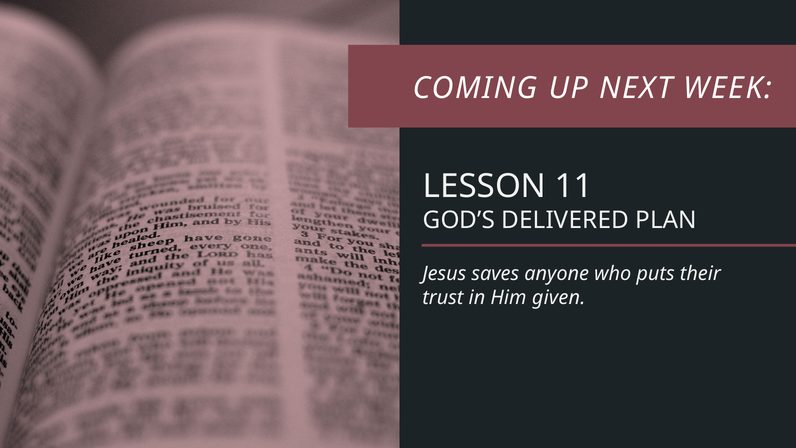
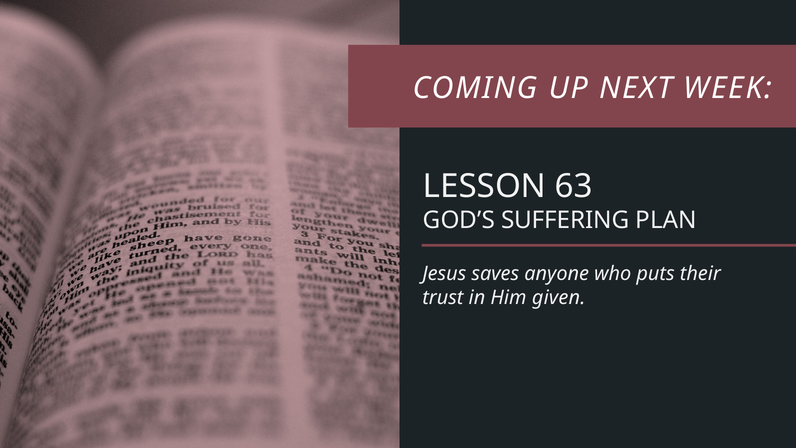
11: 11 -> 63
DELIVERED: DELIVERED -> SUFFERING
